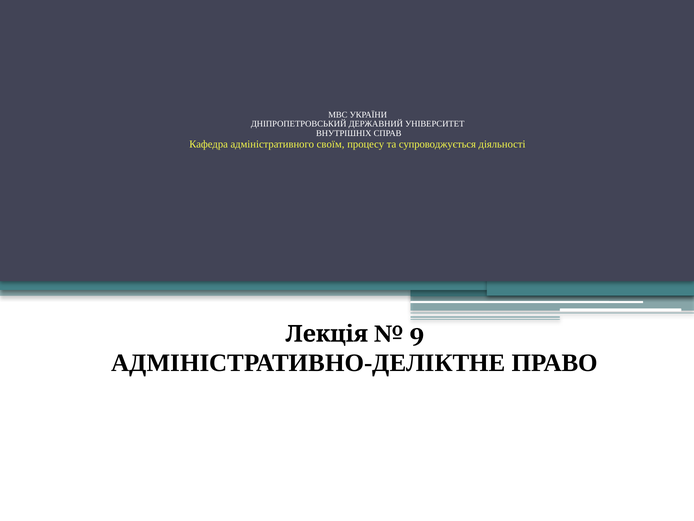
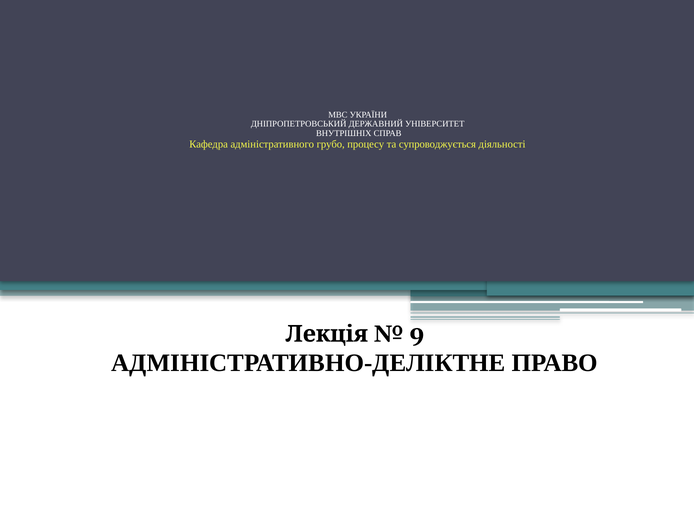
своїм: своїм -> грубо
